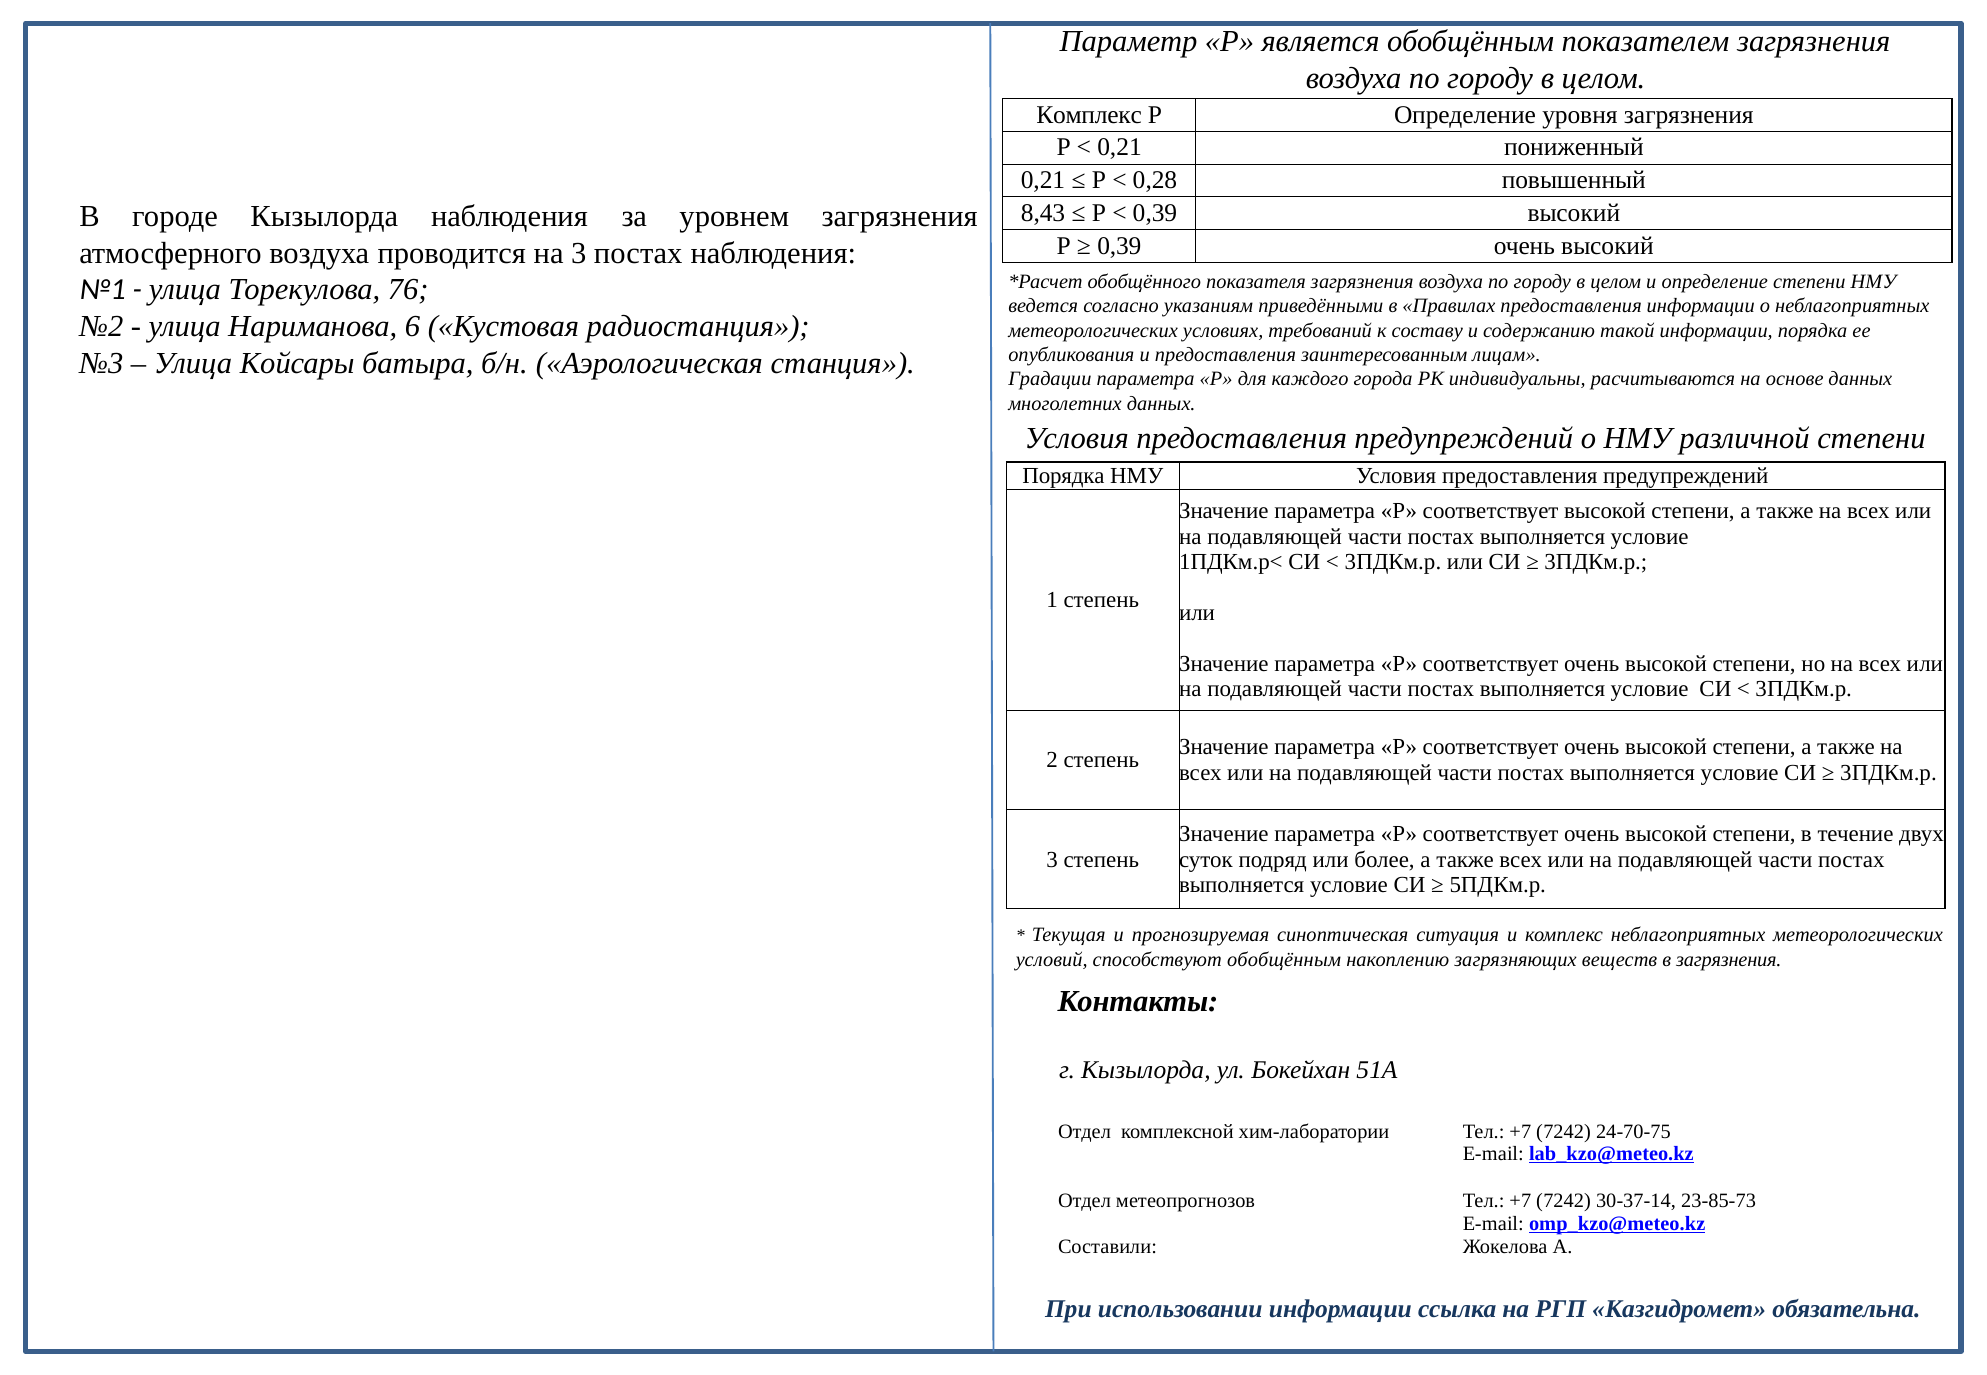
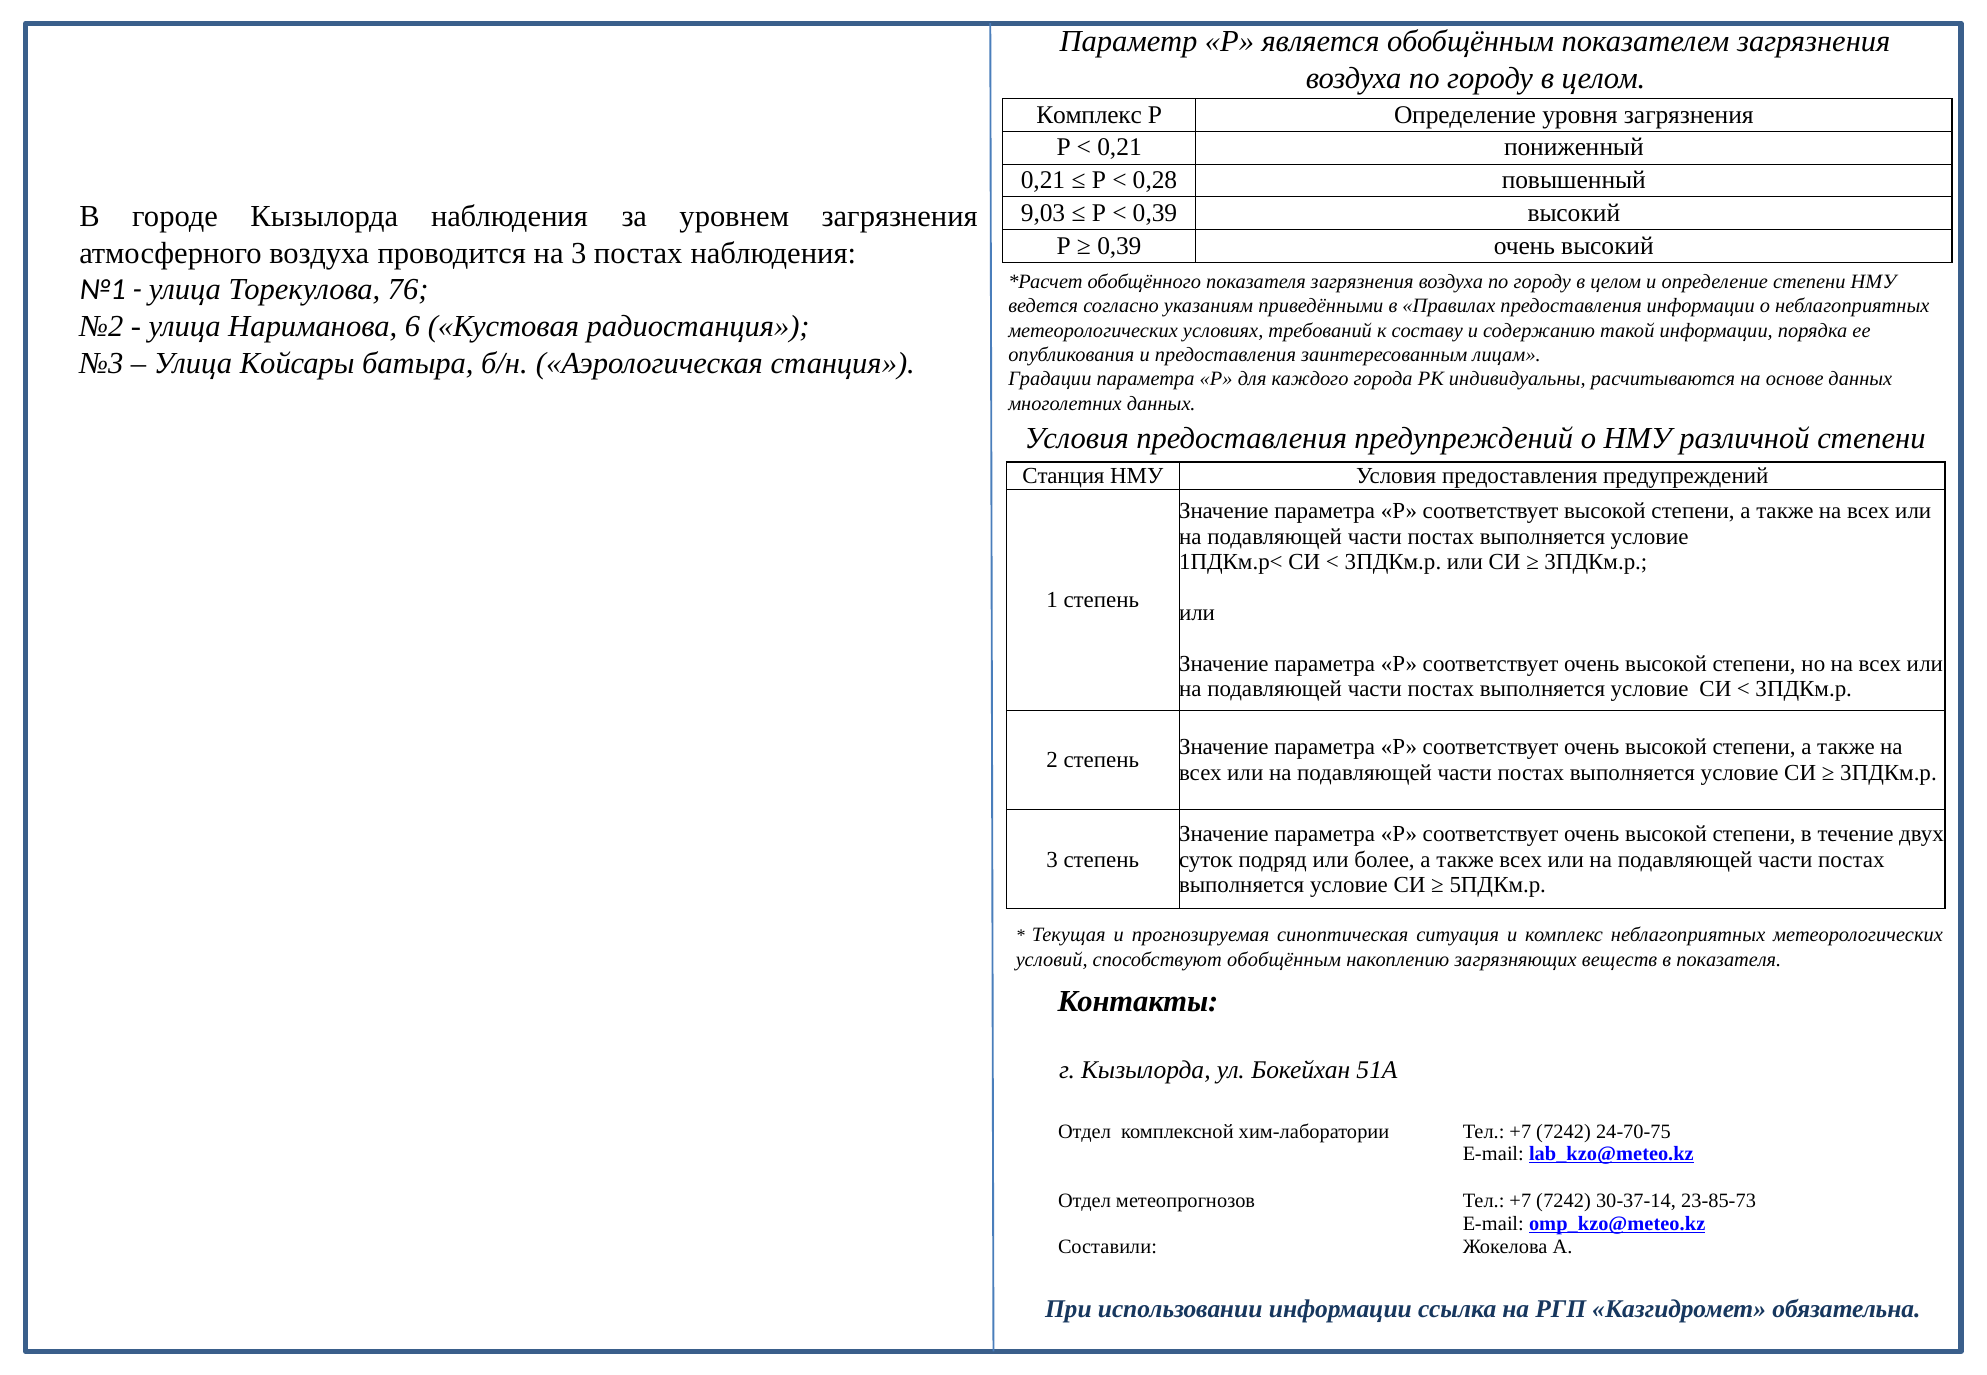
8,43: 8,43 -> 9,03
Порядка at (1063, 476): Порядка -> Станция
в загрязнения: загрязнения -> показателя
